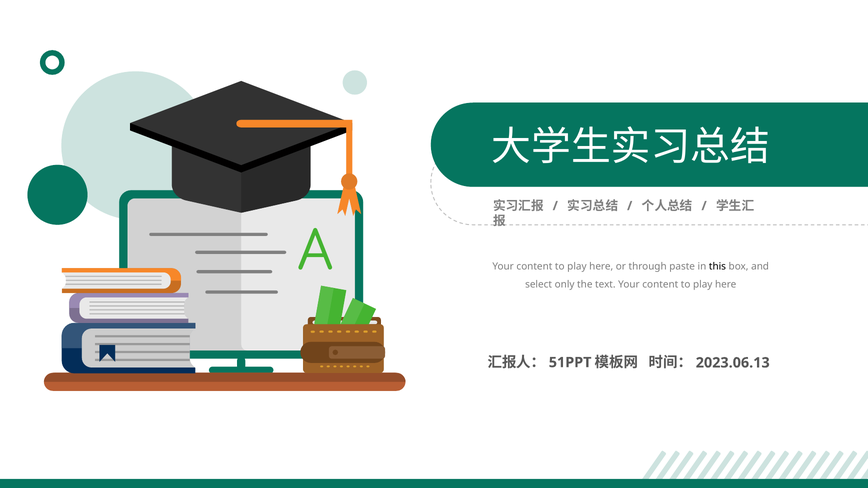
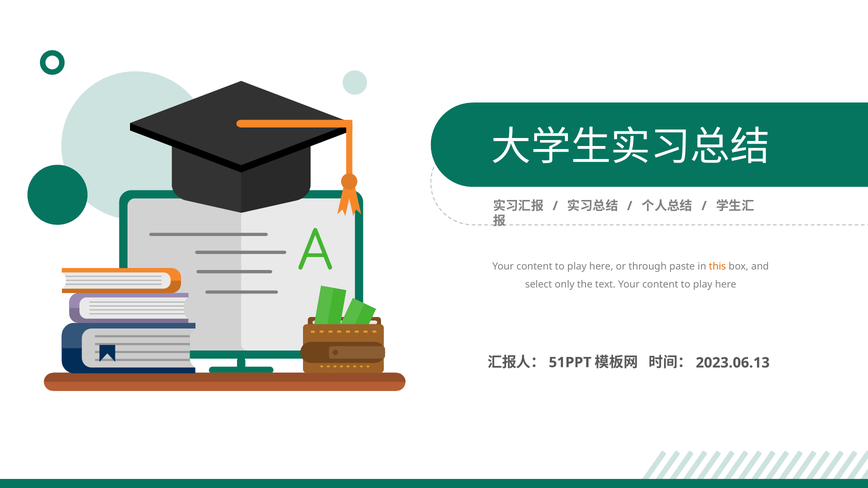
this colour: black -> orange
